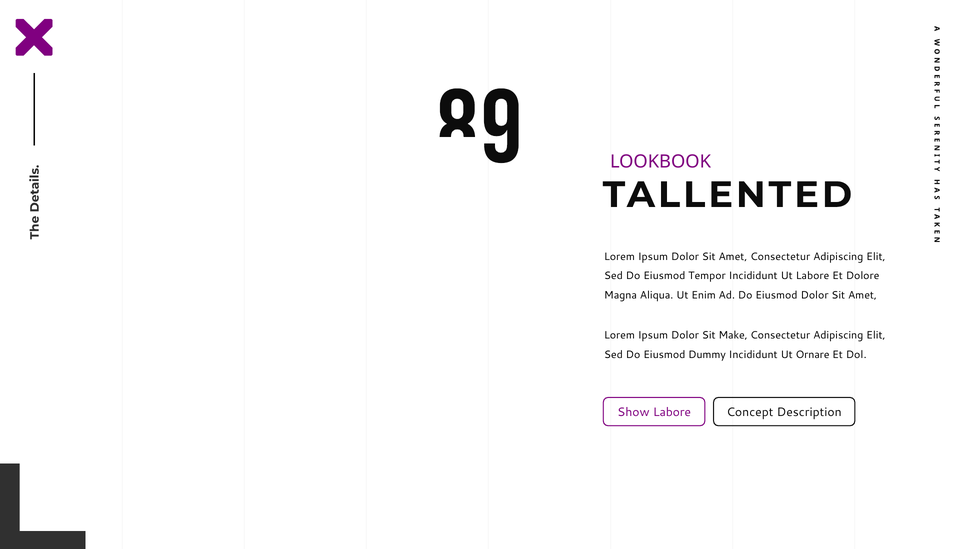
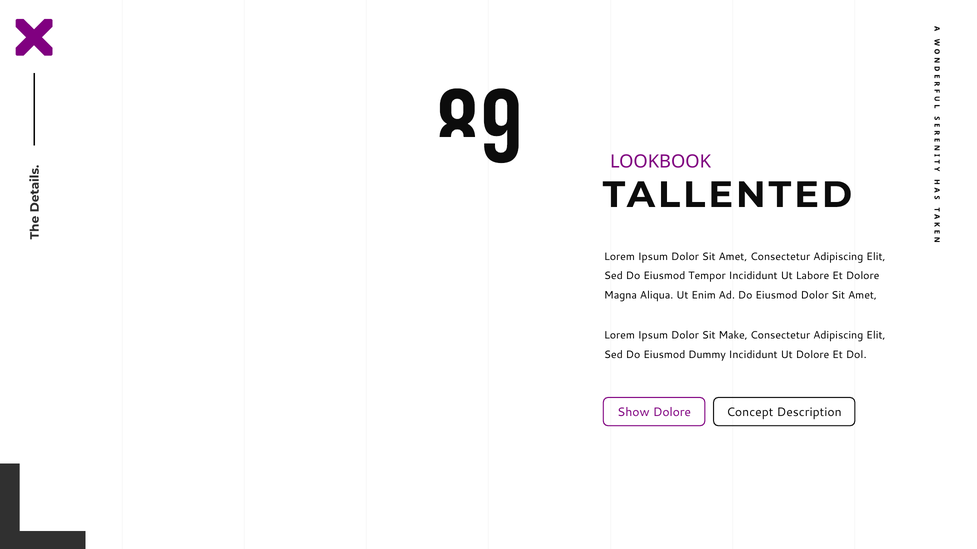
Ut Ornare: Ornare -> Dolore
Show Labore: Labore -> Dolore
